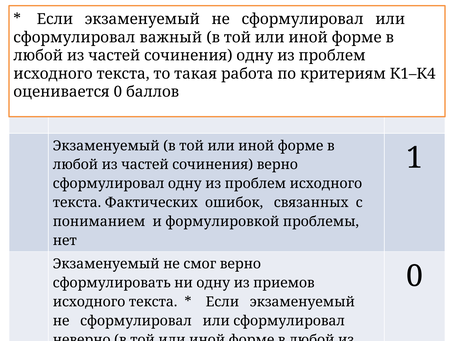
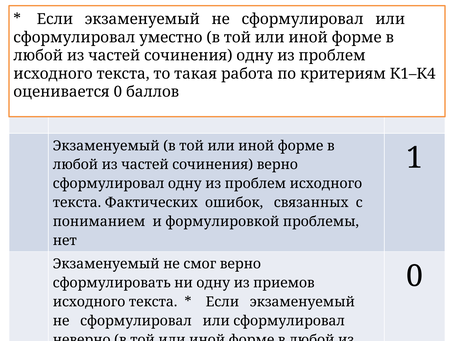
важный: важный -> уместно
